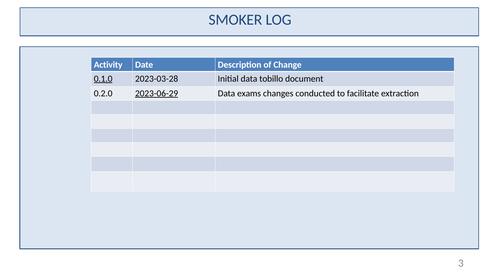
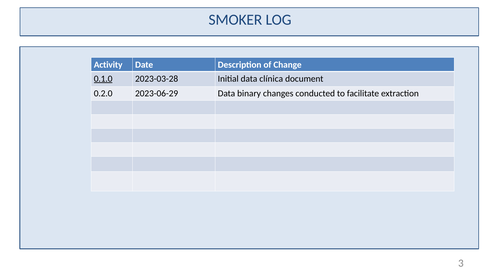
tobillo: tobillo -> clínica
2023-06-29 underline: present -> none
exams: exams -> binary
